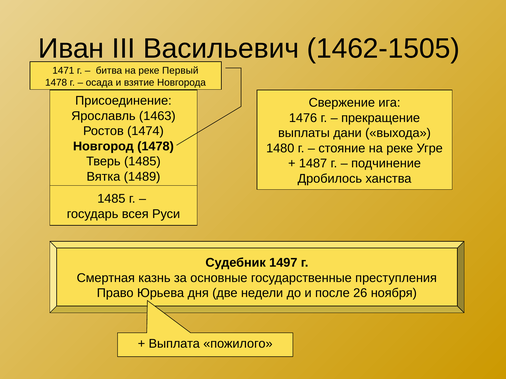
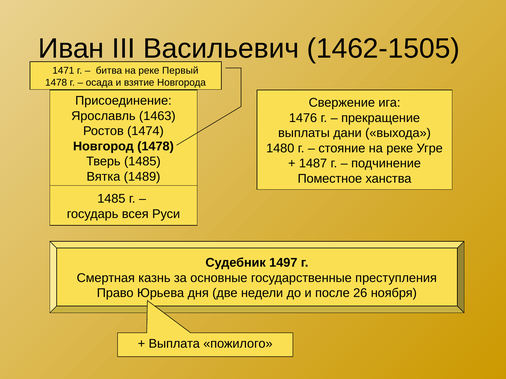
Дробилось: Дробилось -> Поместное
